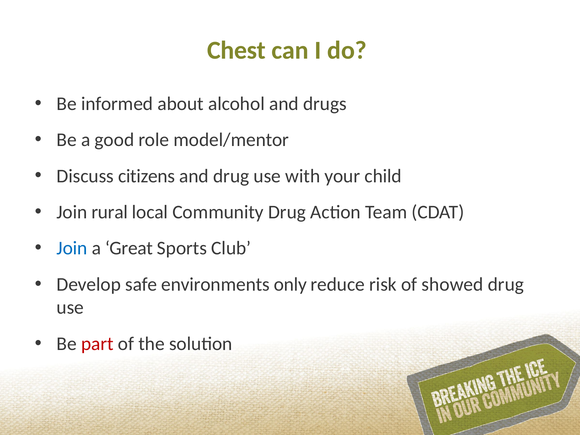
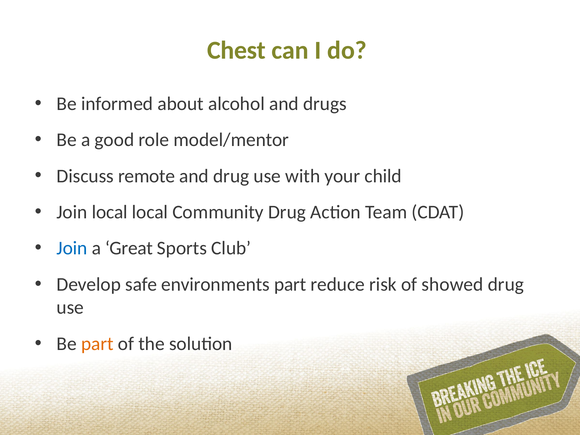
citizens: citizens -> remote
Join rural: rural -> local
environments only: only -> part
part at (97, 344) colour: red -> orange
